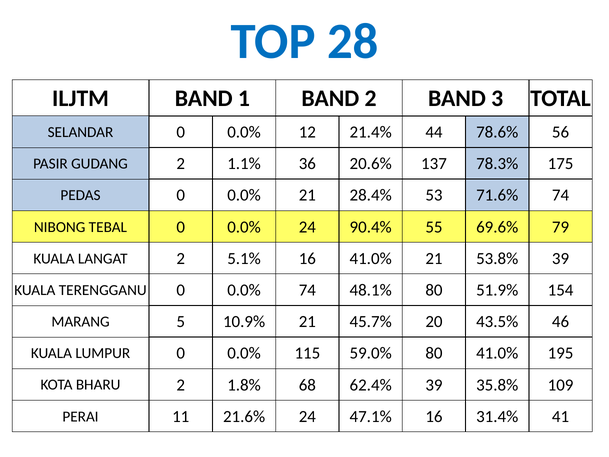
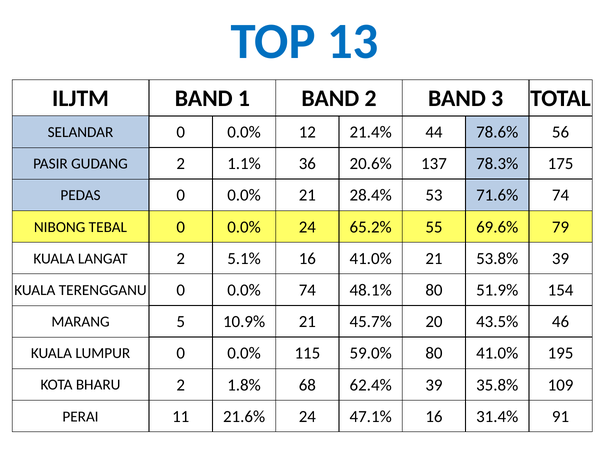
28: 28 -> 13
90.4%: 90.4% -> 65.2%
41: 41 -> 91
